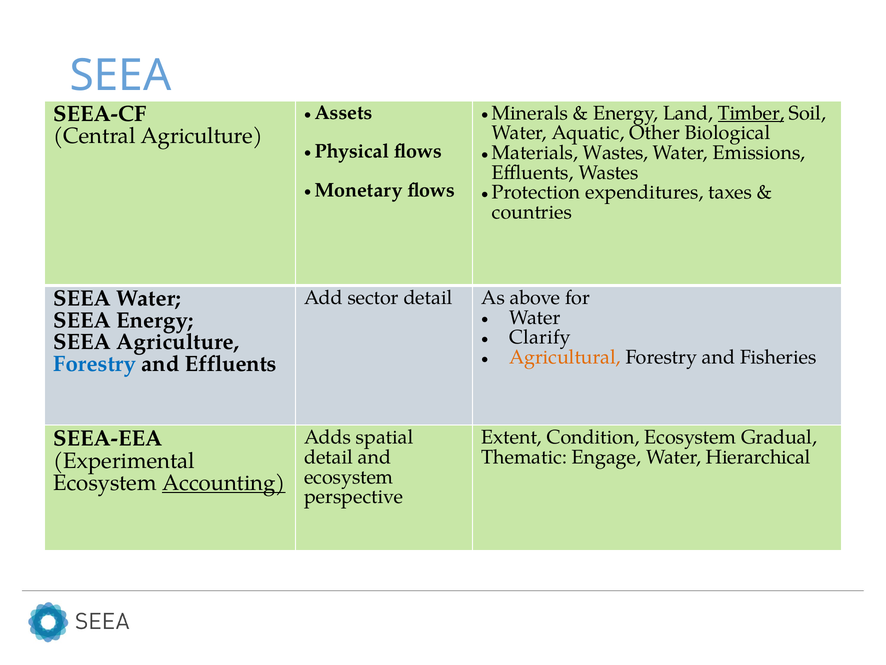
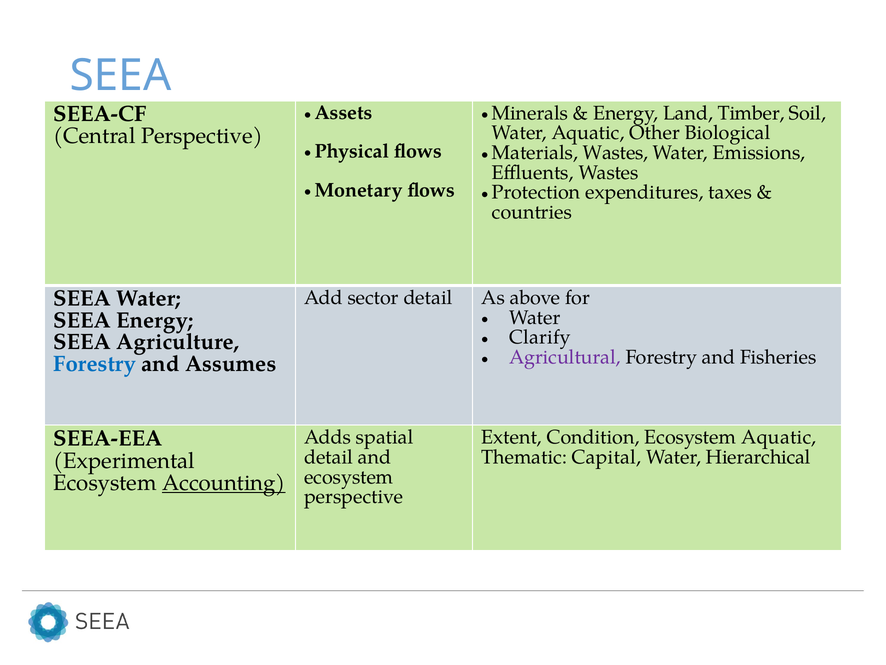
Timber underline: present -> none
Central Agriculture: Agriculture -> Perspective
Agricultural colour: orange -> purple
and Effluents: Effluents -> Assumes
Ecosystem Gradual: Gradual -> Aquatic
Engage: Engage -> Capital
